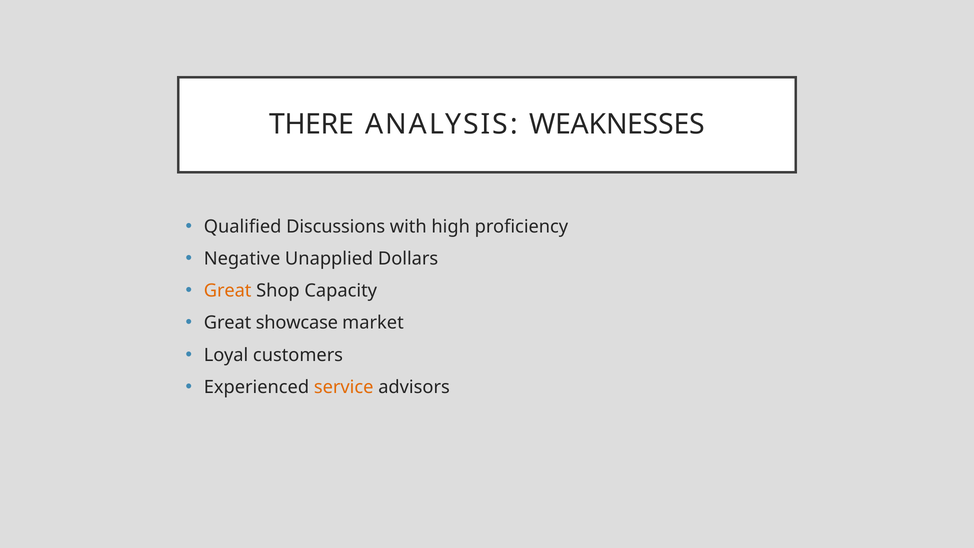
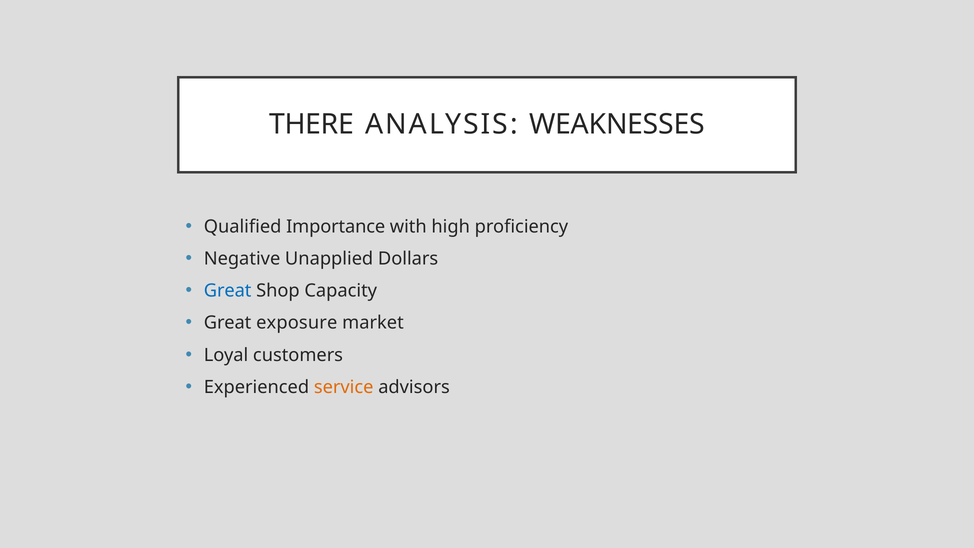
Discussions: Discussions -> Importance
Great at (228, 291) colour: orange -> blue
showcase: showcase -> exposure
